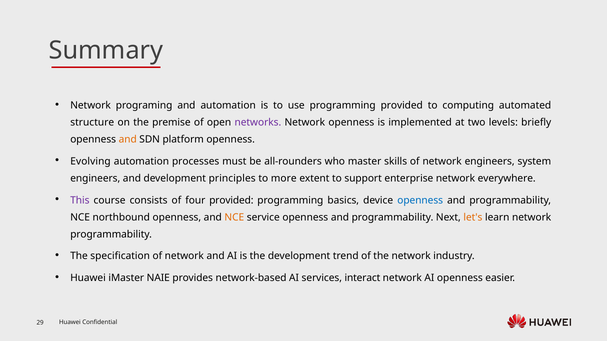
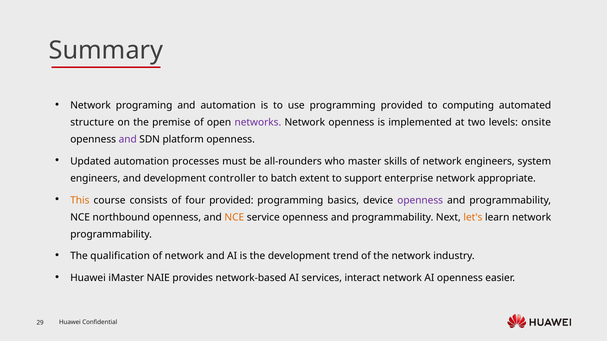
briefly: briefly -> onsite
and at (128, 140) colour: orange -> purple
Evolving: Evolving -> Updated
principles: principles -> controller
more: more -> batch
everywhere: everywhere -> appropriate
This colour: purple -> orange
openness at (420, 201) colour: blue -> purple
specification: specification -> qualification
